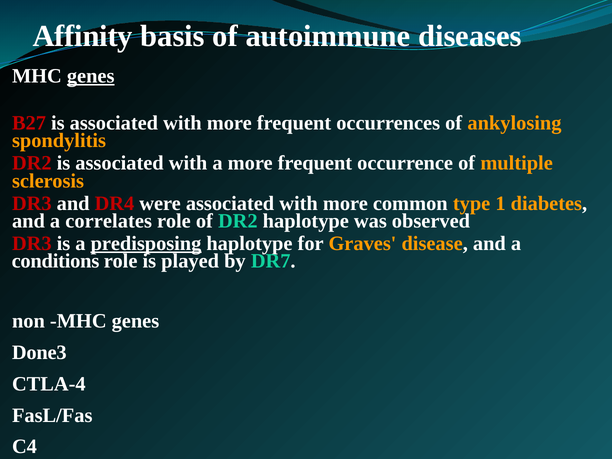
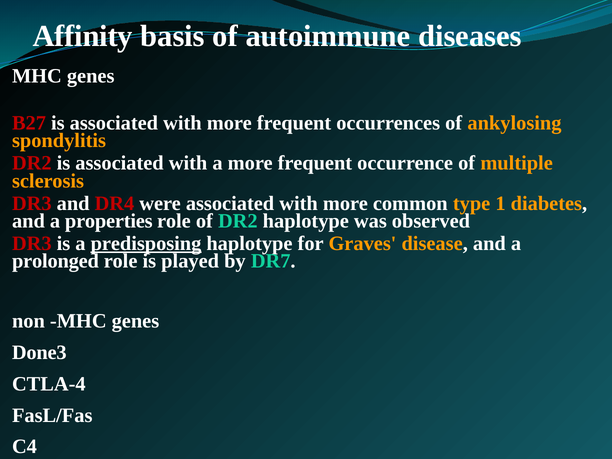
genes at (91, 76) underline: present -> none
correlates: correlates -> properties
conditions: conditions -> prolonged
